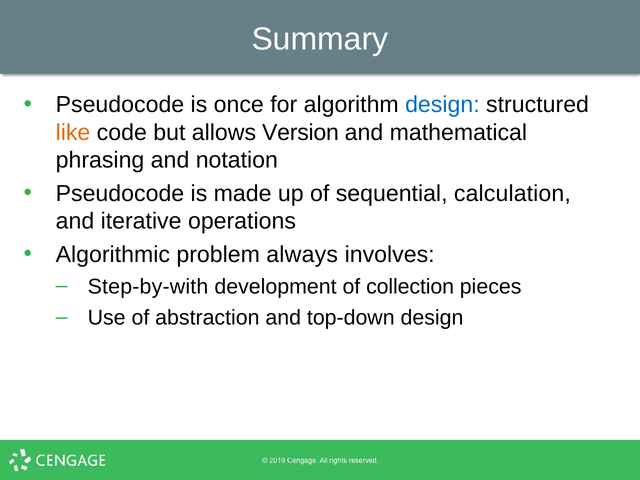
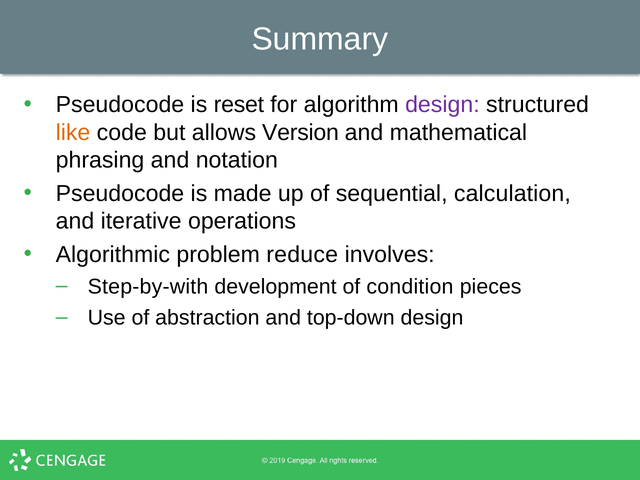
once: once -> reset
design at (442, 105) colour: blue -> purple
always: always -> reduce
collection: collection -> condition
